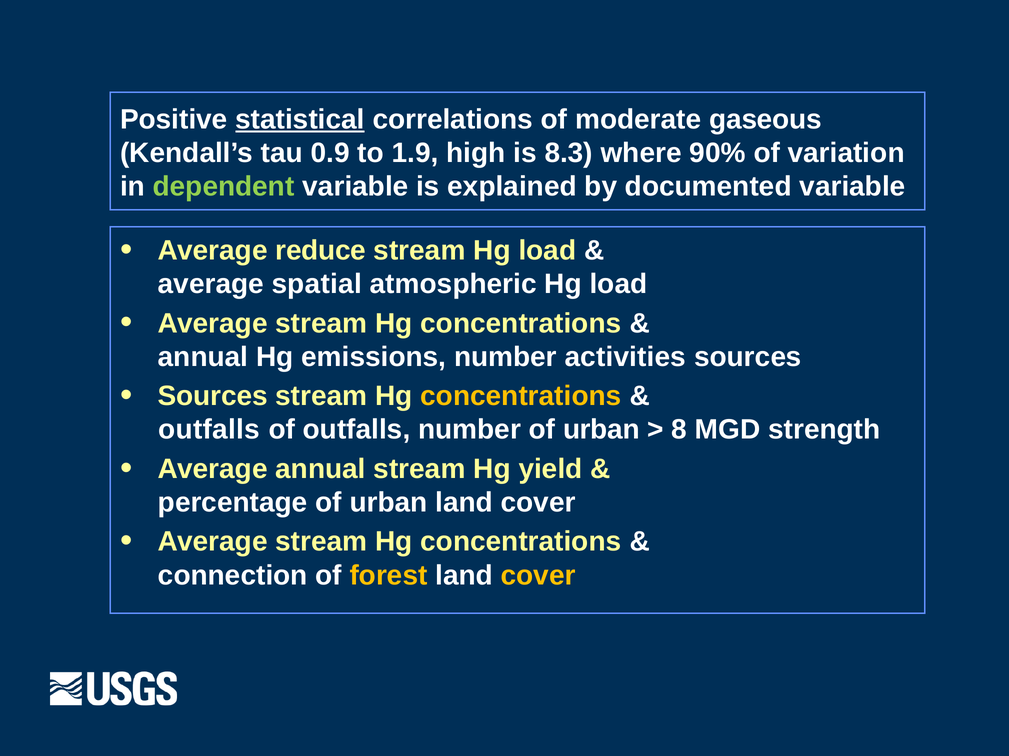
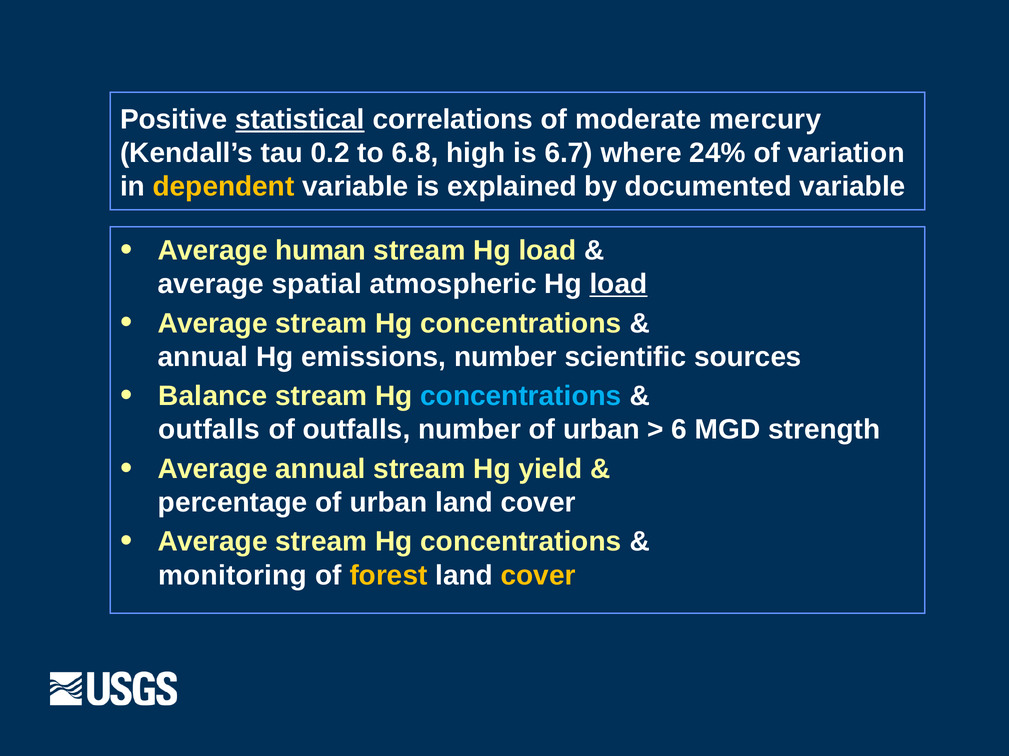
gaseous: gaseous -> mercury
0.9: 0.9 -> 0.2
1.9: 1.9 -> 6.8
8.3: 8.3 -> 6.7
90%: 90% -> 24%
dependent colour: light green -> yellow
reduce: reduce -> human
load at (618, 284) underline: none -> present
activities: activities -> scientific
Sources at (213, 396): Sources -> Balance
concentrations at (521, 396) colour: yellow -> light blue
8: 8 -> 6
connection: connection -> monitoring
